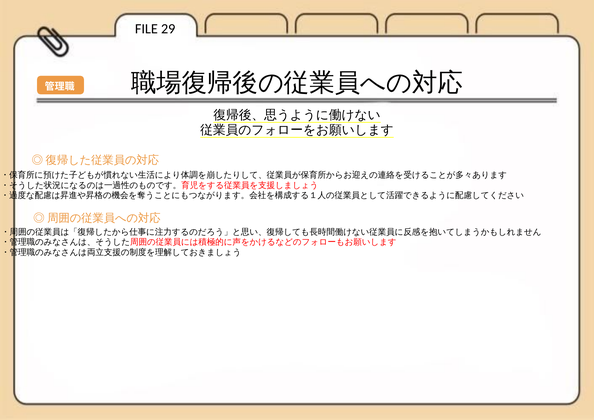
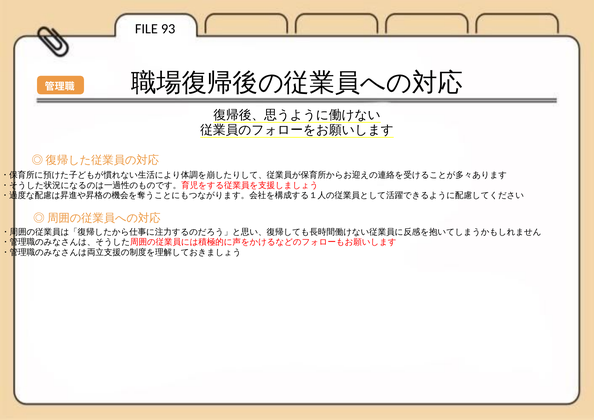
29: 29 -> 93
